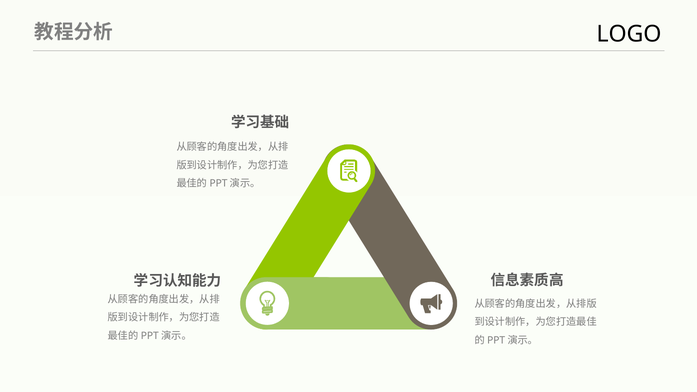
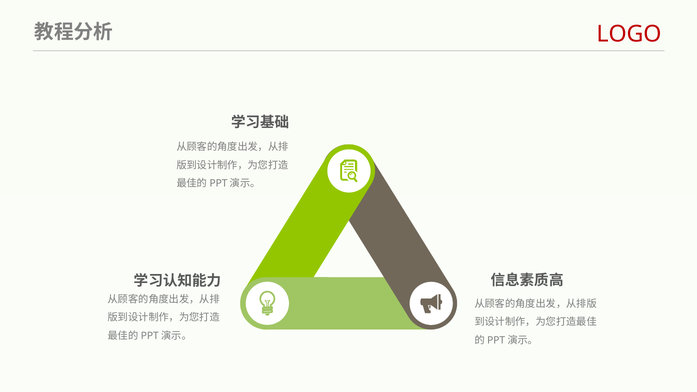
LOGO colour: black -> red
